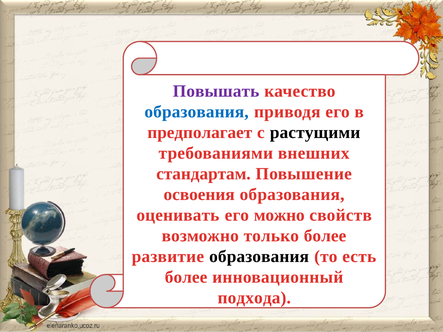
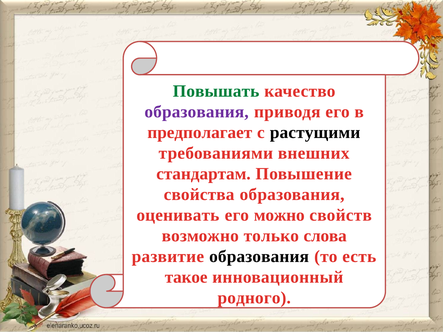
Повышать colour: purple -> green
образования at (197, 112) colour: blue -> purple
освоения: освоения -> свойства
только более: более -> слова
более at (186, 277): более -> такое
подхода: подхода -> родного
